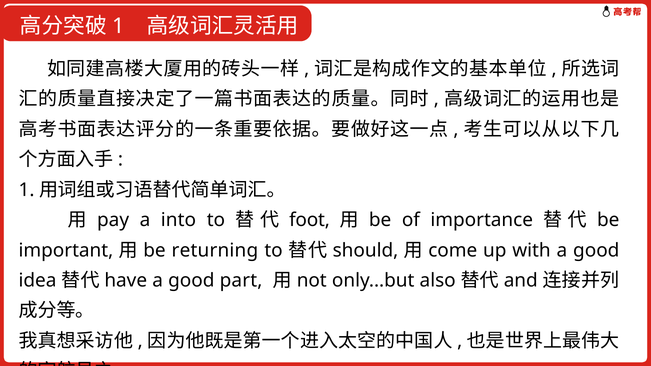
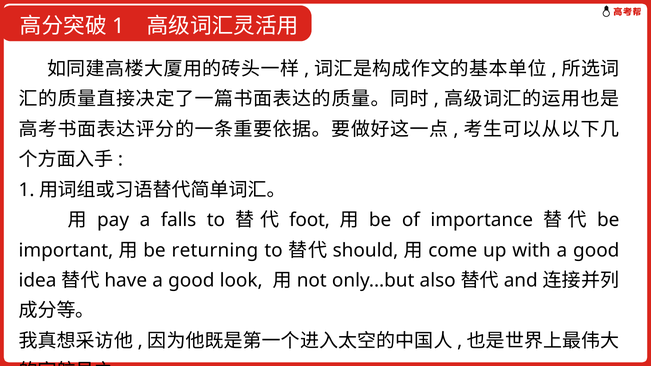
into: into -> falls
part: part -> look
